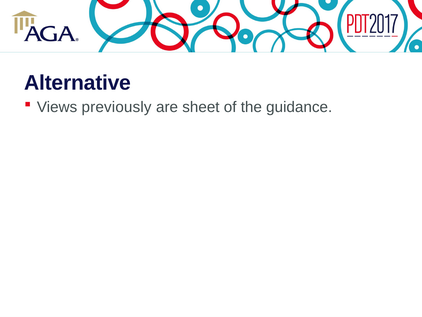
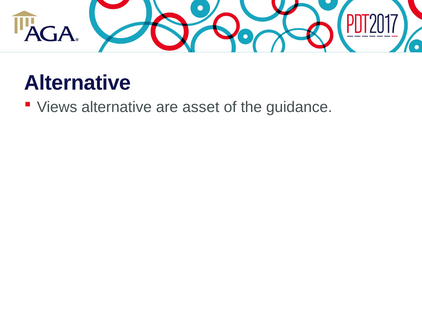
Views previously: previously -> alternative
sheet: sheet -> asset
